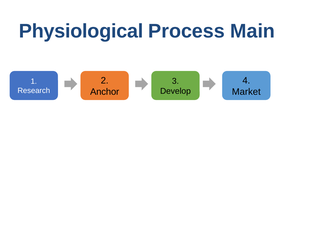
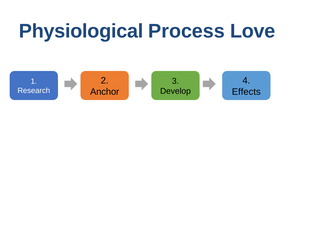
Main: Main -> Love
Market: Market -> Effects
